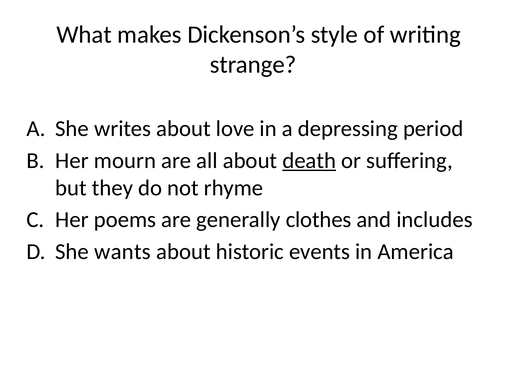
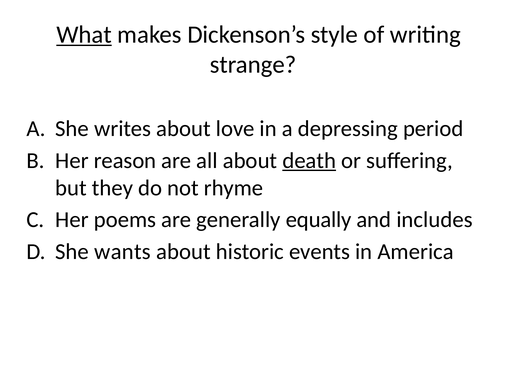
What underline: none -> present
mourn: mourn -> reason
clothes: clothes -> equally
